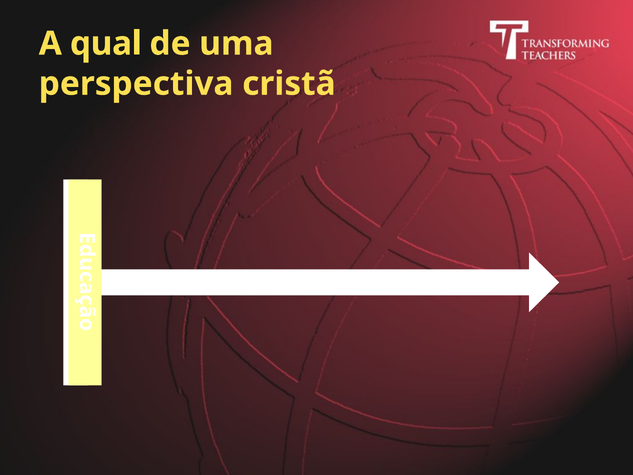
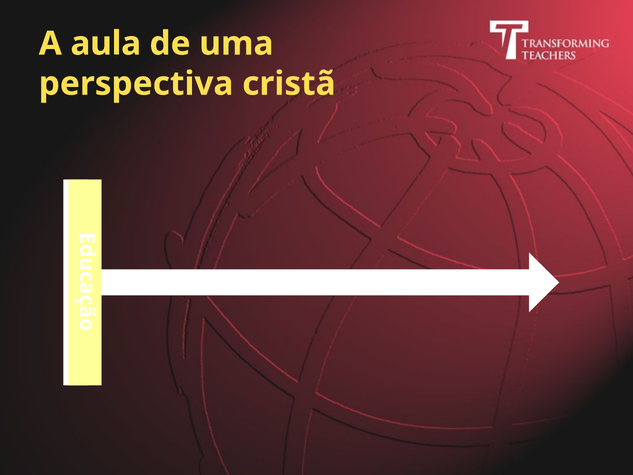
qual: qual -> aula
